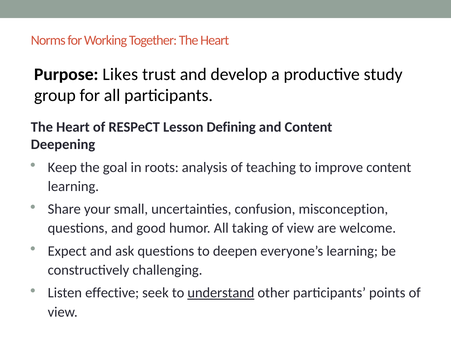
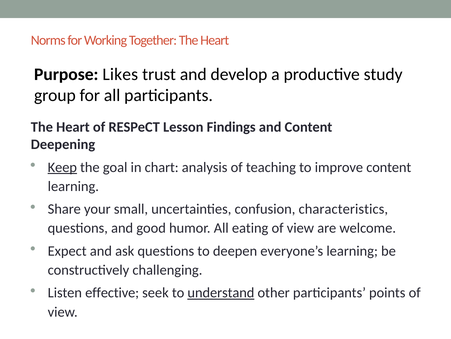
Defining: Defining -> Findings
Keep underline: none -> present
roots: roots -> chart
misconception: misconception -> characteristics
taking: taking -> eating
